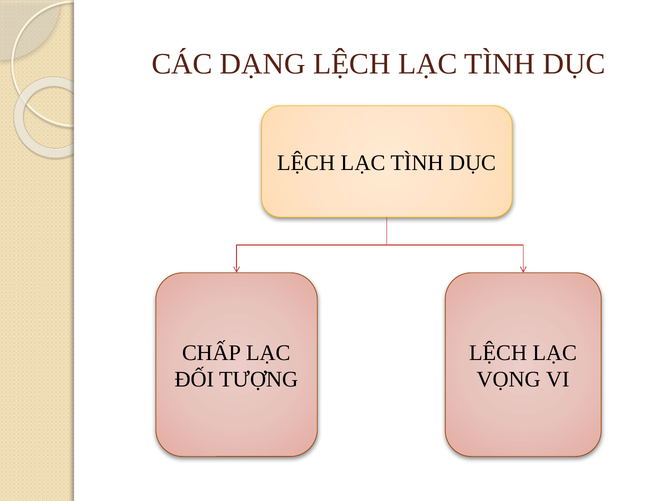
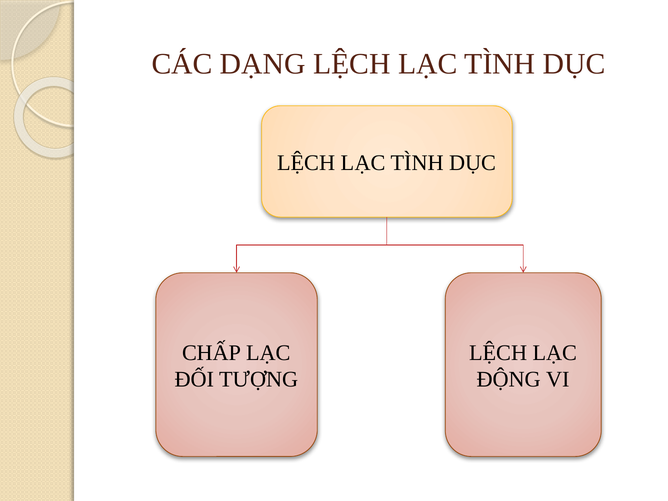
VỌNG: VỌNG -> ĐỘNG
